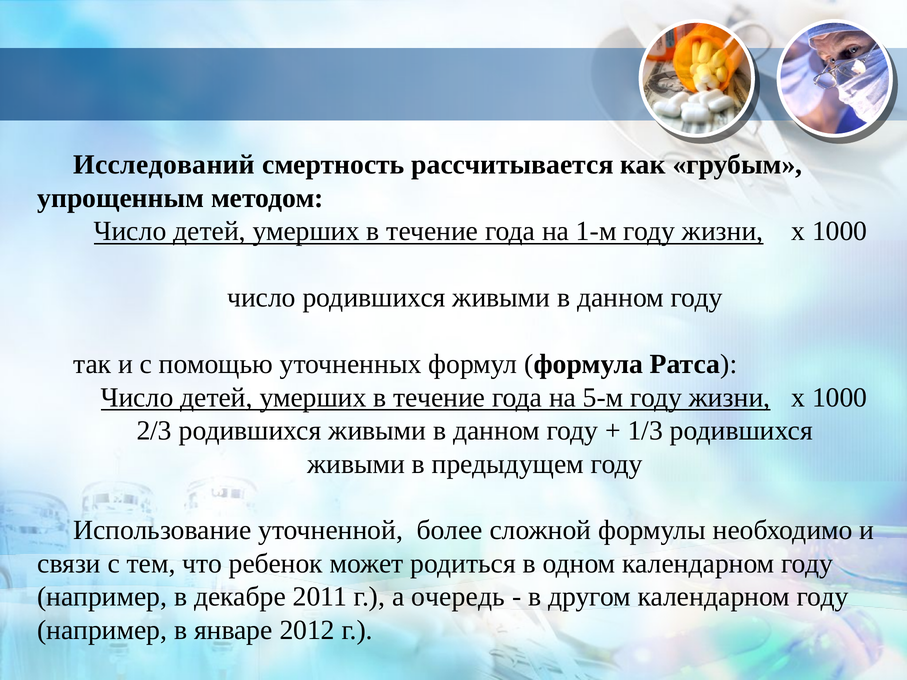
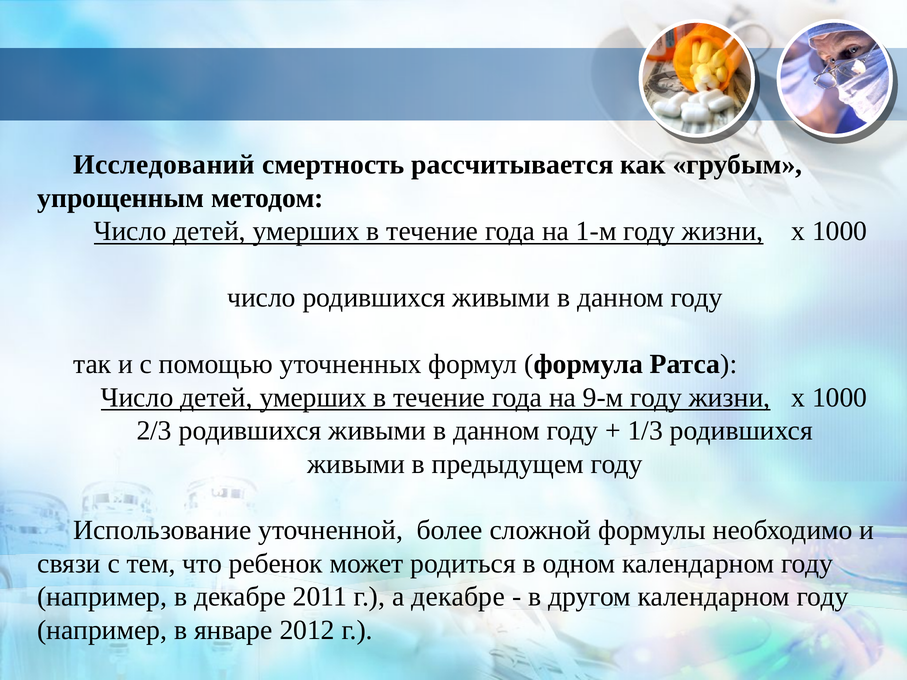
5-м: 5-м -> 9-м
а очередь: очередь -> декабре
